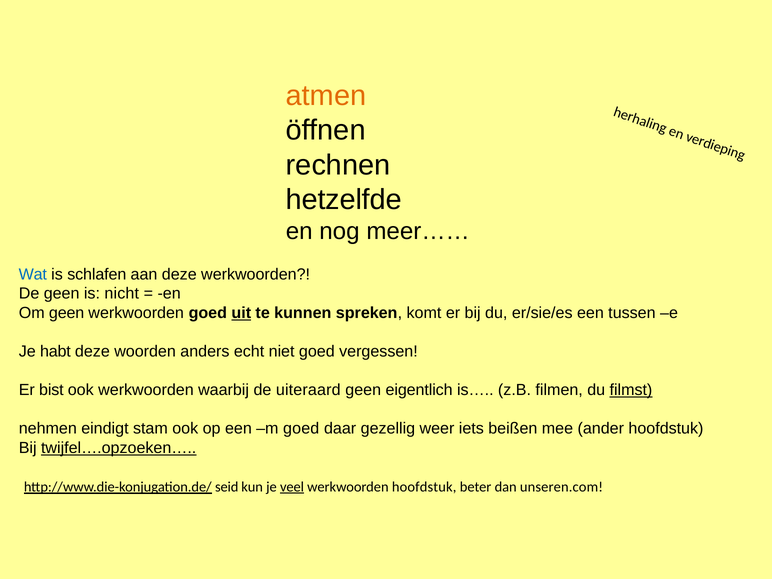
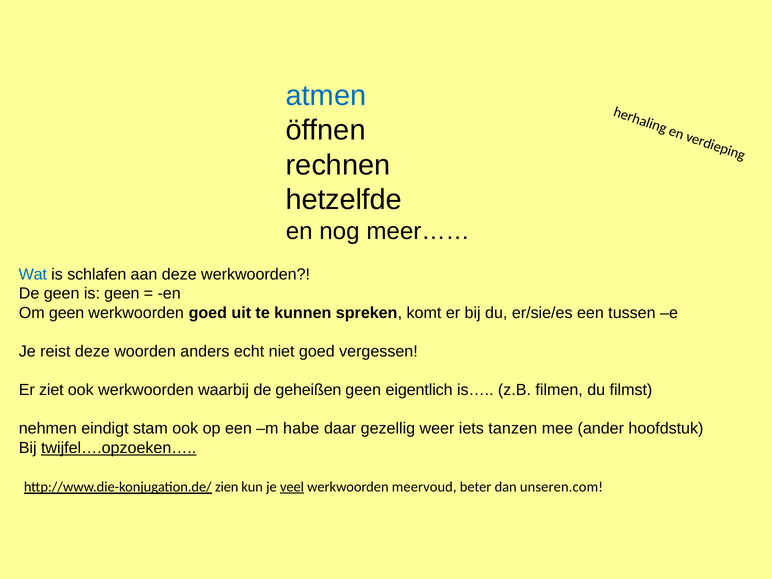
atmen colour: orange -> blue
is nicht: nicht -> geen
uit underline: present -> none
habt: habt -> reist
bist: bist -> ziet
uiteraard: uiteraard -> geheißen
filmst underline: present -> none
m goed: goed -> habe
beißen: beißen -> tanzen
seid: seid -> zien
werkwoorden hoofdstuk: hoofdstuk -> meervoud
